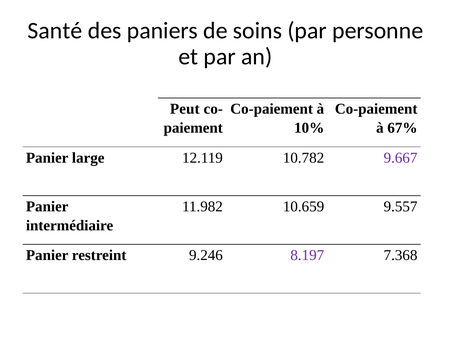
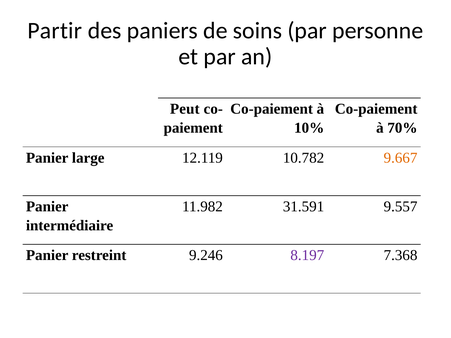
Santé: Santé -> Partir
67%: 67% -> 70%
9.667 colour: purple -> orange
10.659: 10.659 -> 31.591
